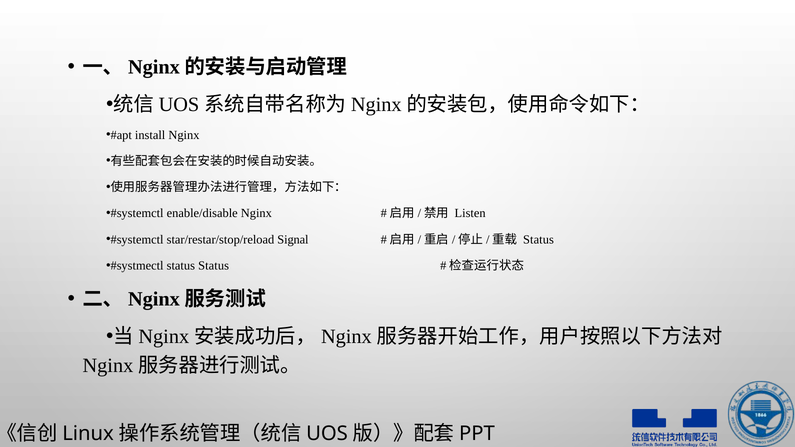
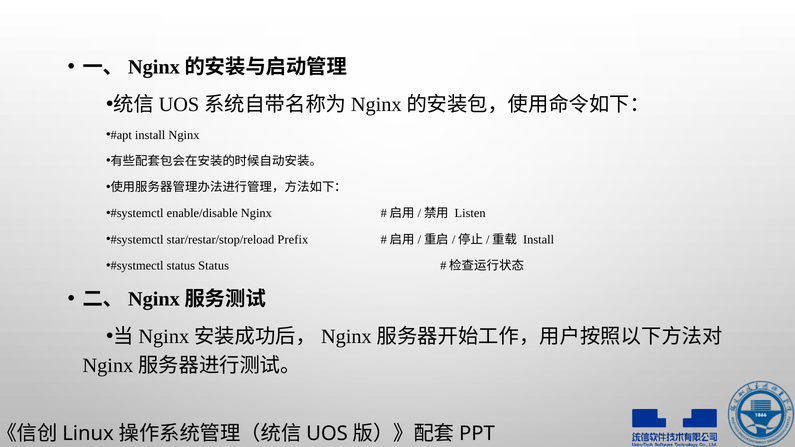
Signal: Signal -> Prefix
Status at (538, 240): Status -> Install
